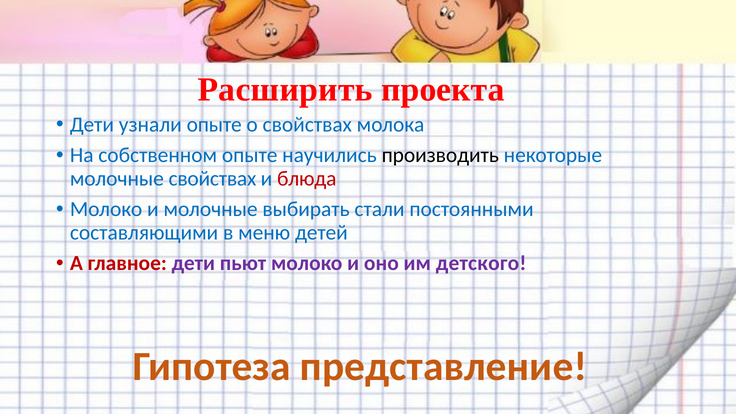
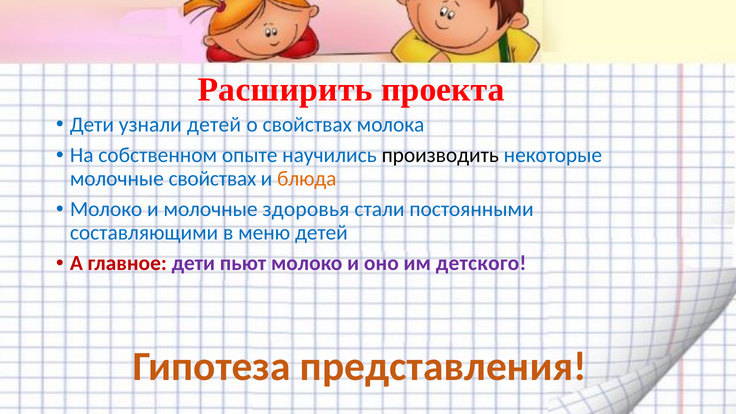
узнали опыте: опыте -> детей
блюда colour: red -> orange
выбирать: выбирать -> здоровья
представление: представление -> представления
